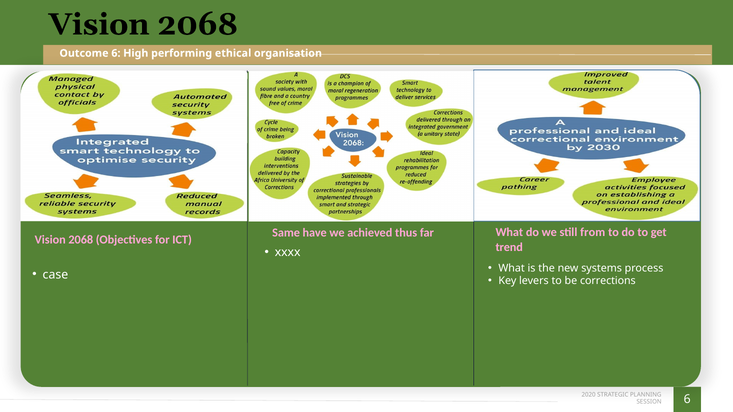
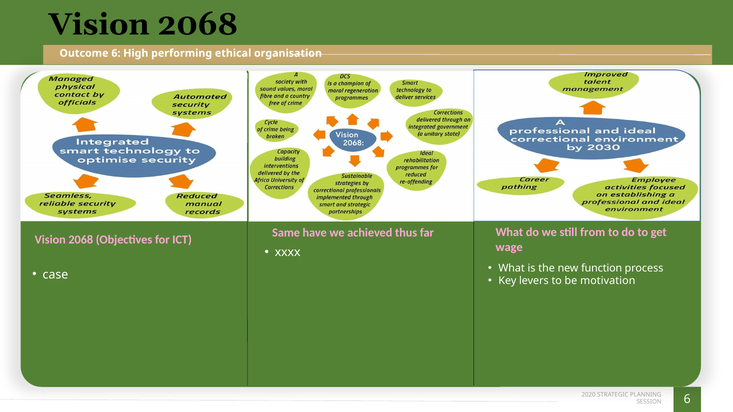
trend: trend -> wage
systems: systems -> function
corrections: corrections -> motivation
